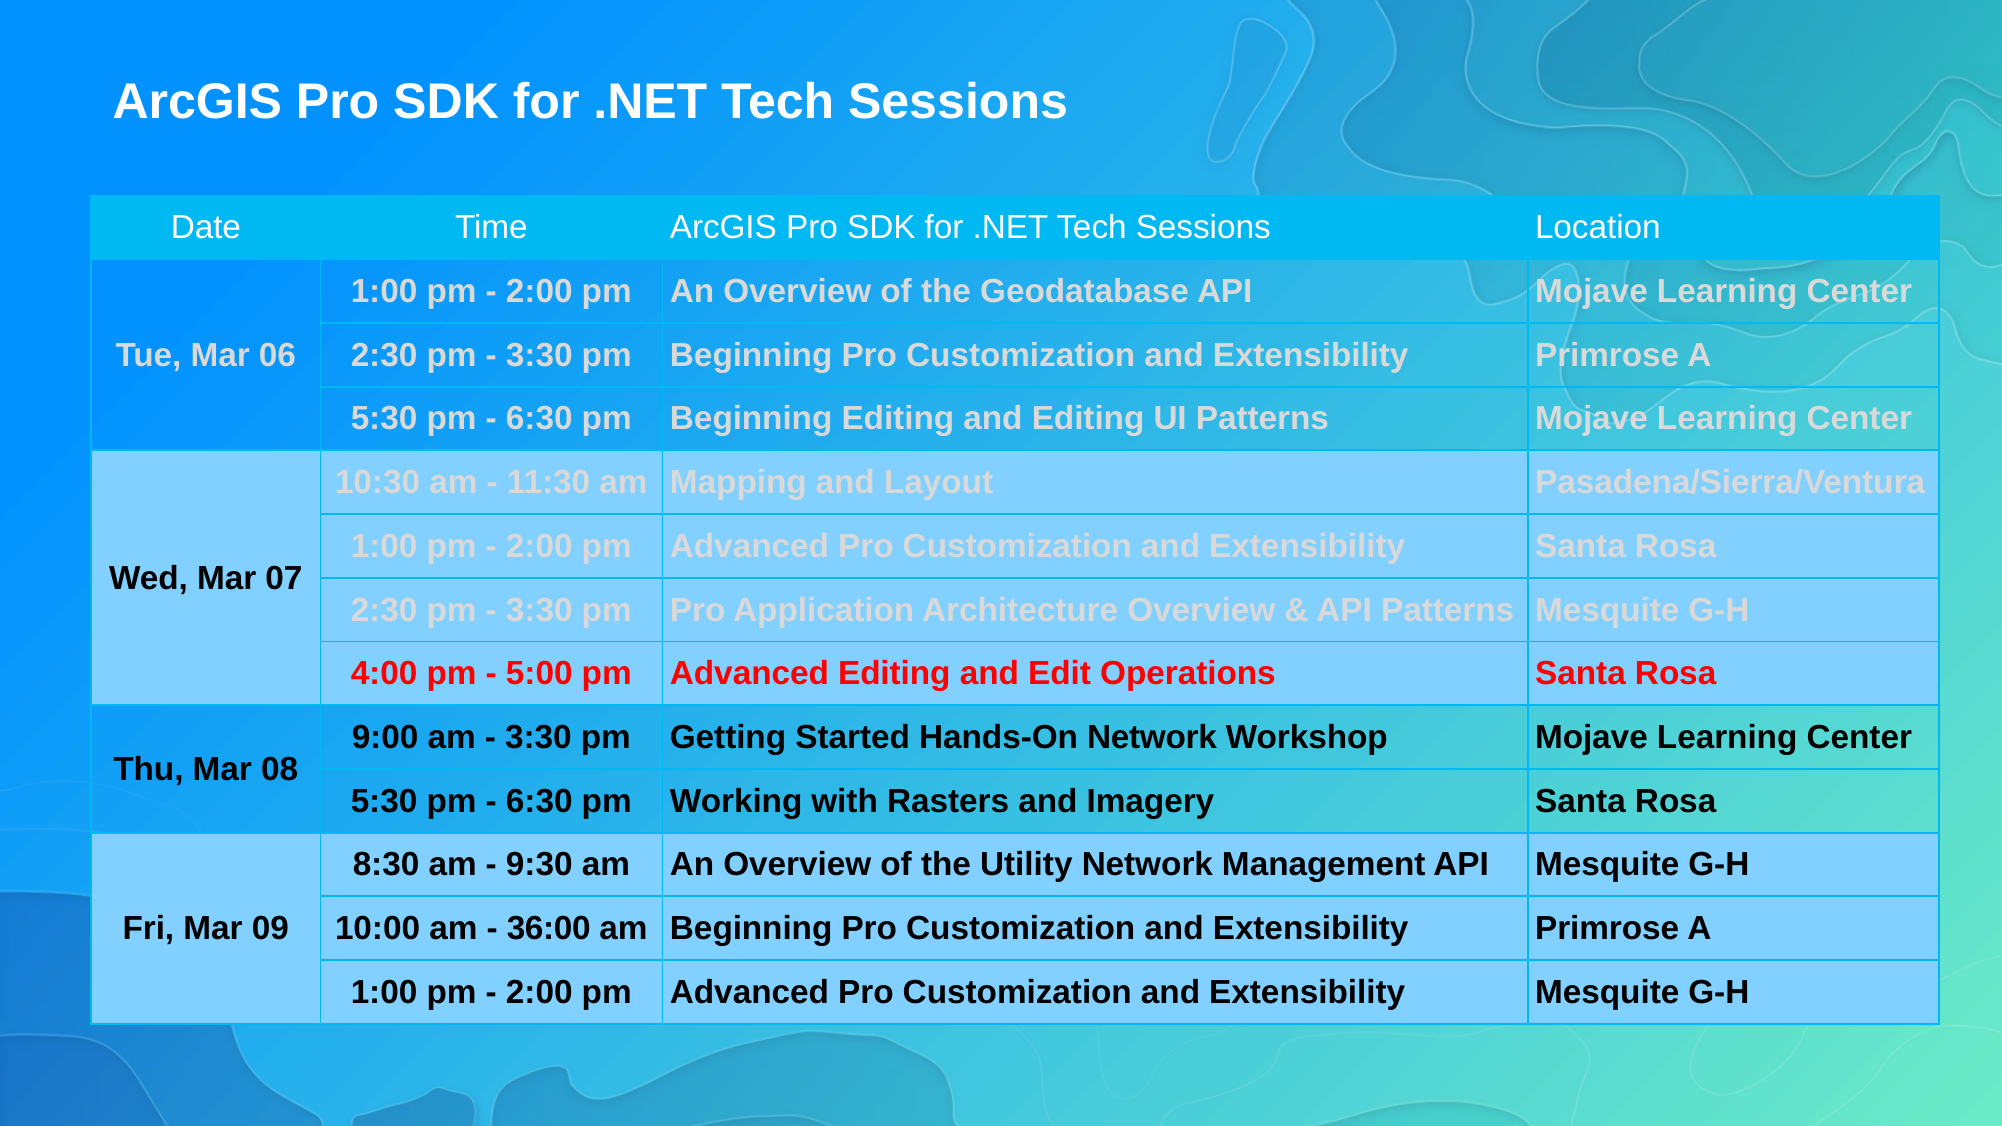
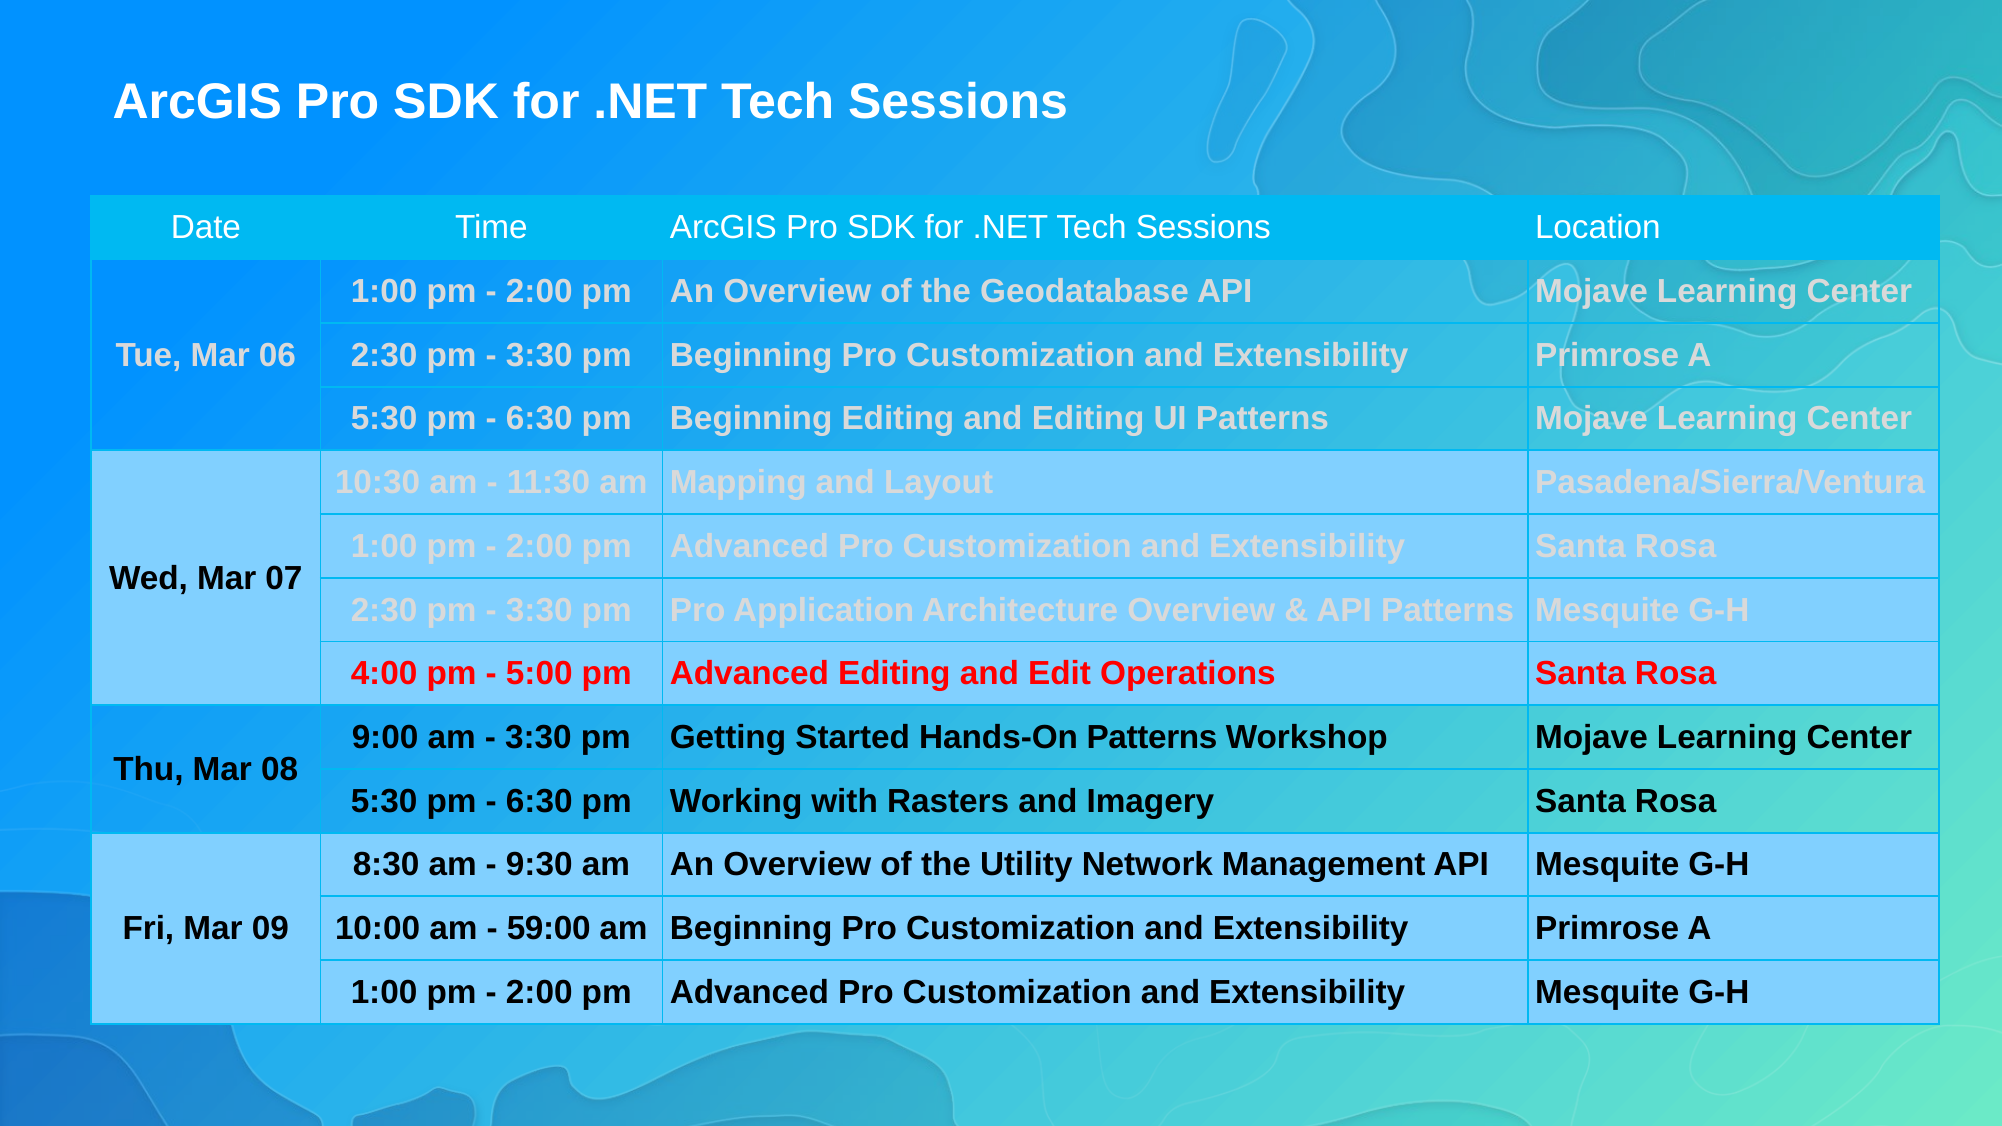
Hands-On Network: Network -> Patterns
36:00: 36:00 -> 59:00
